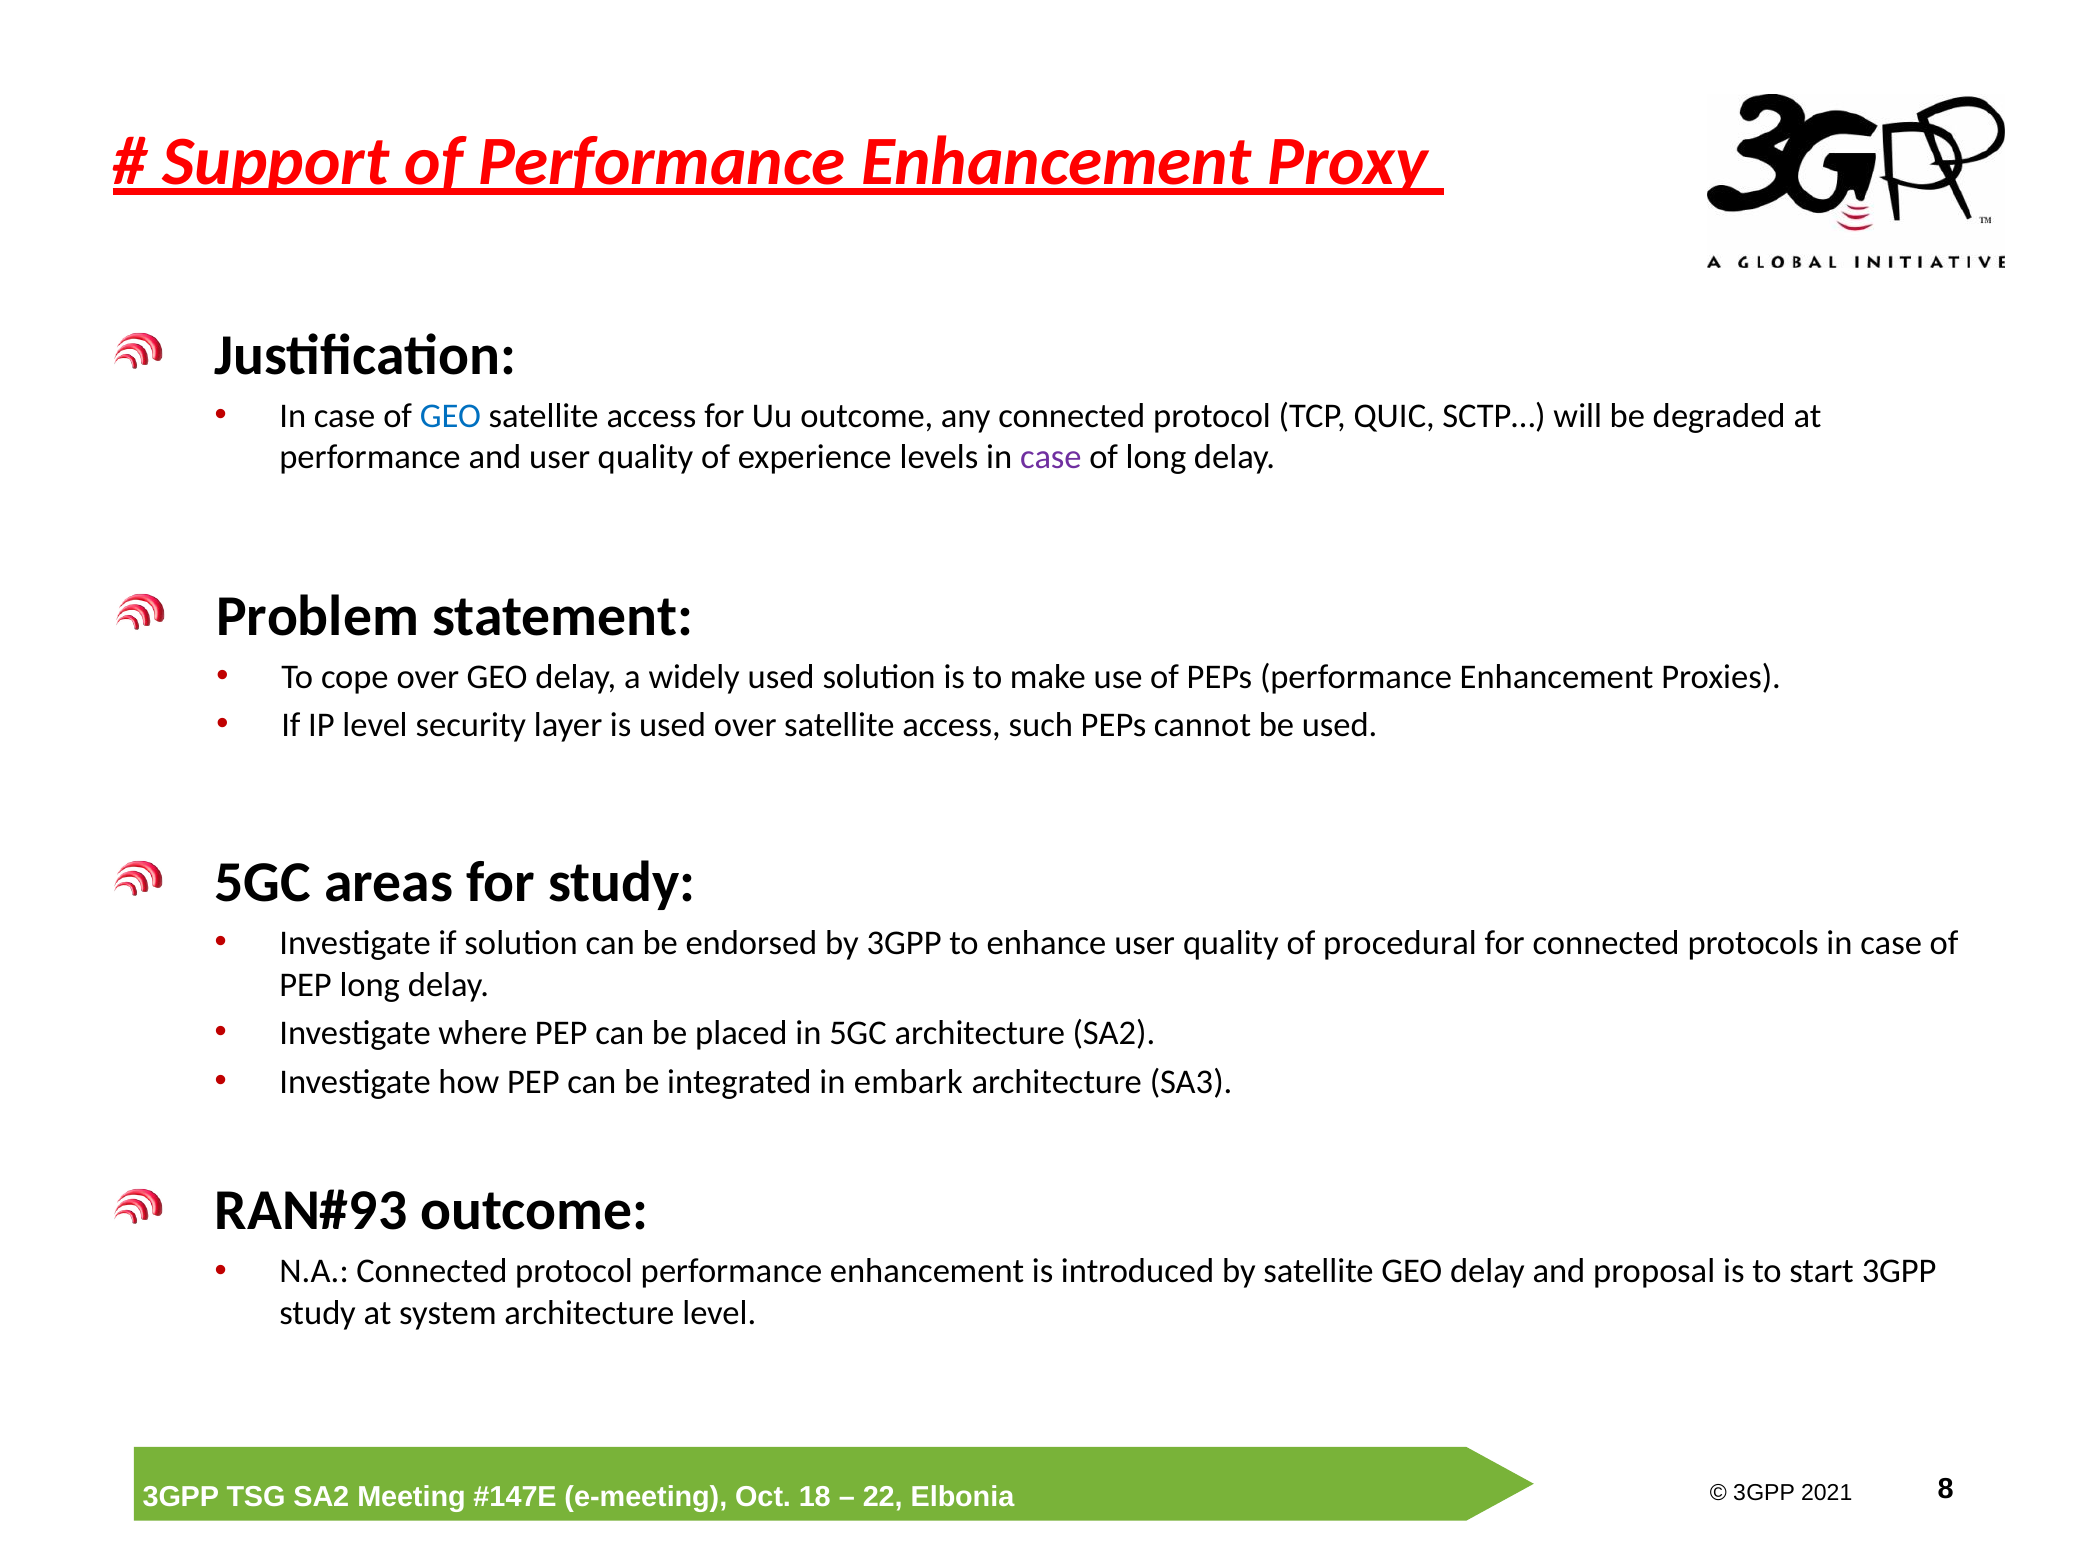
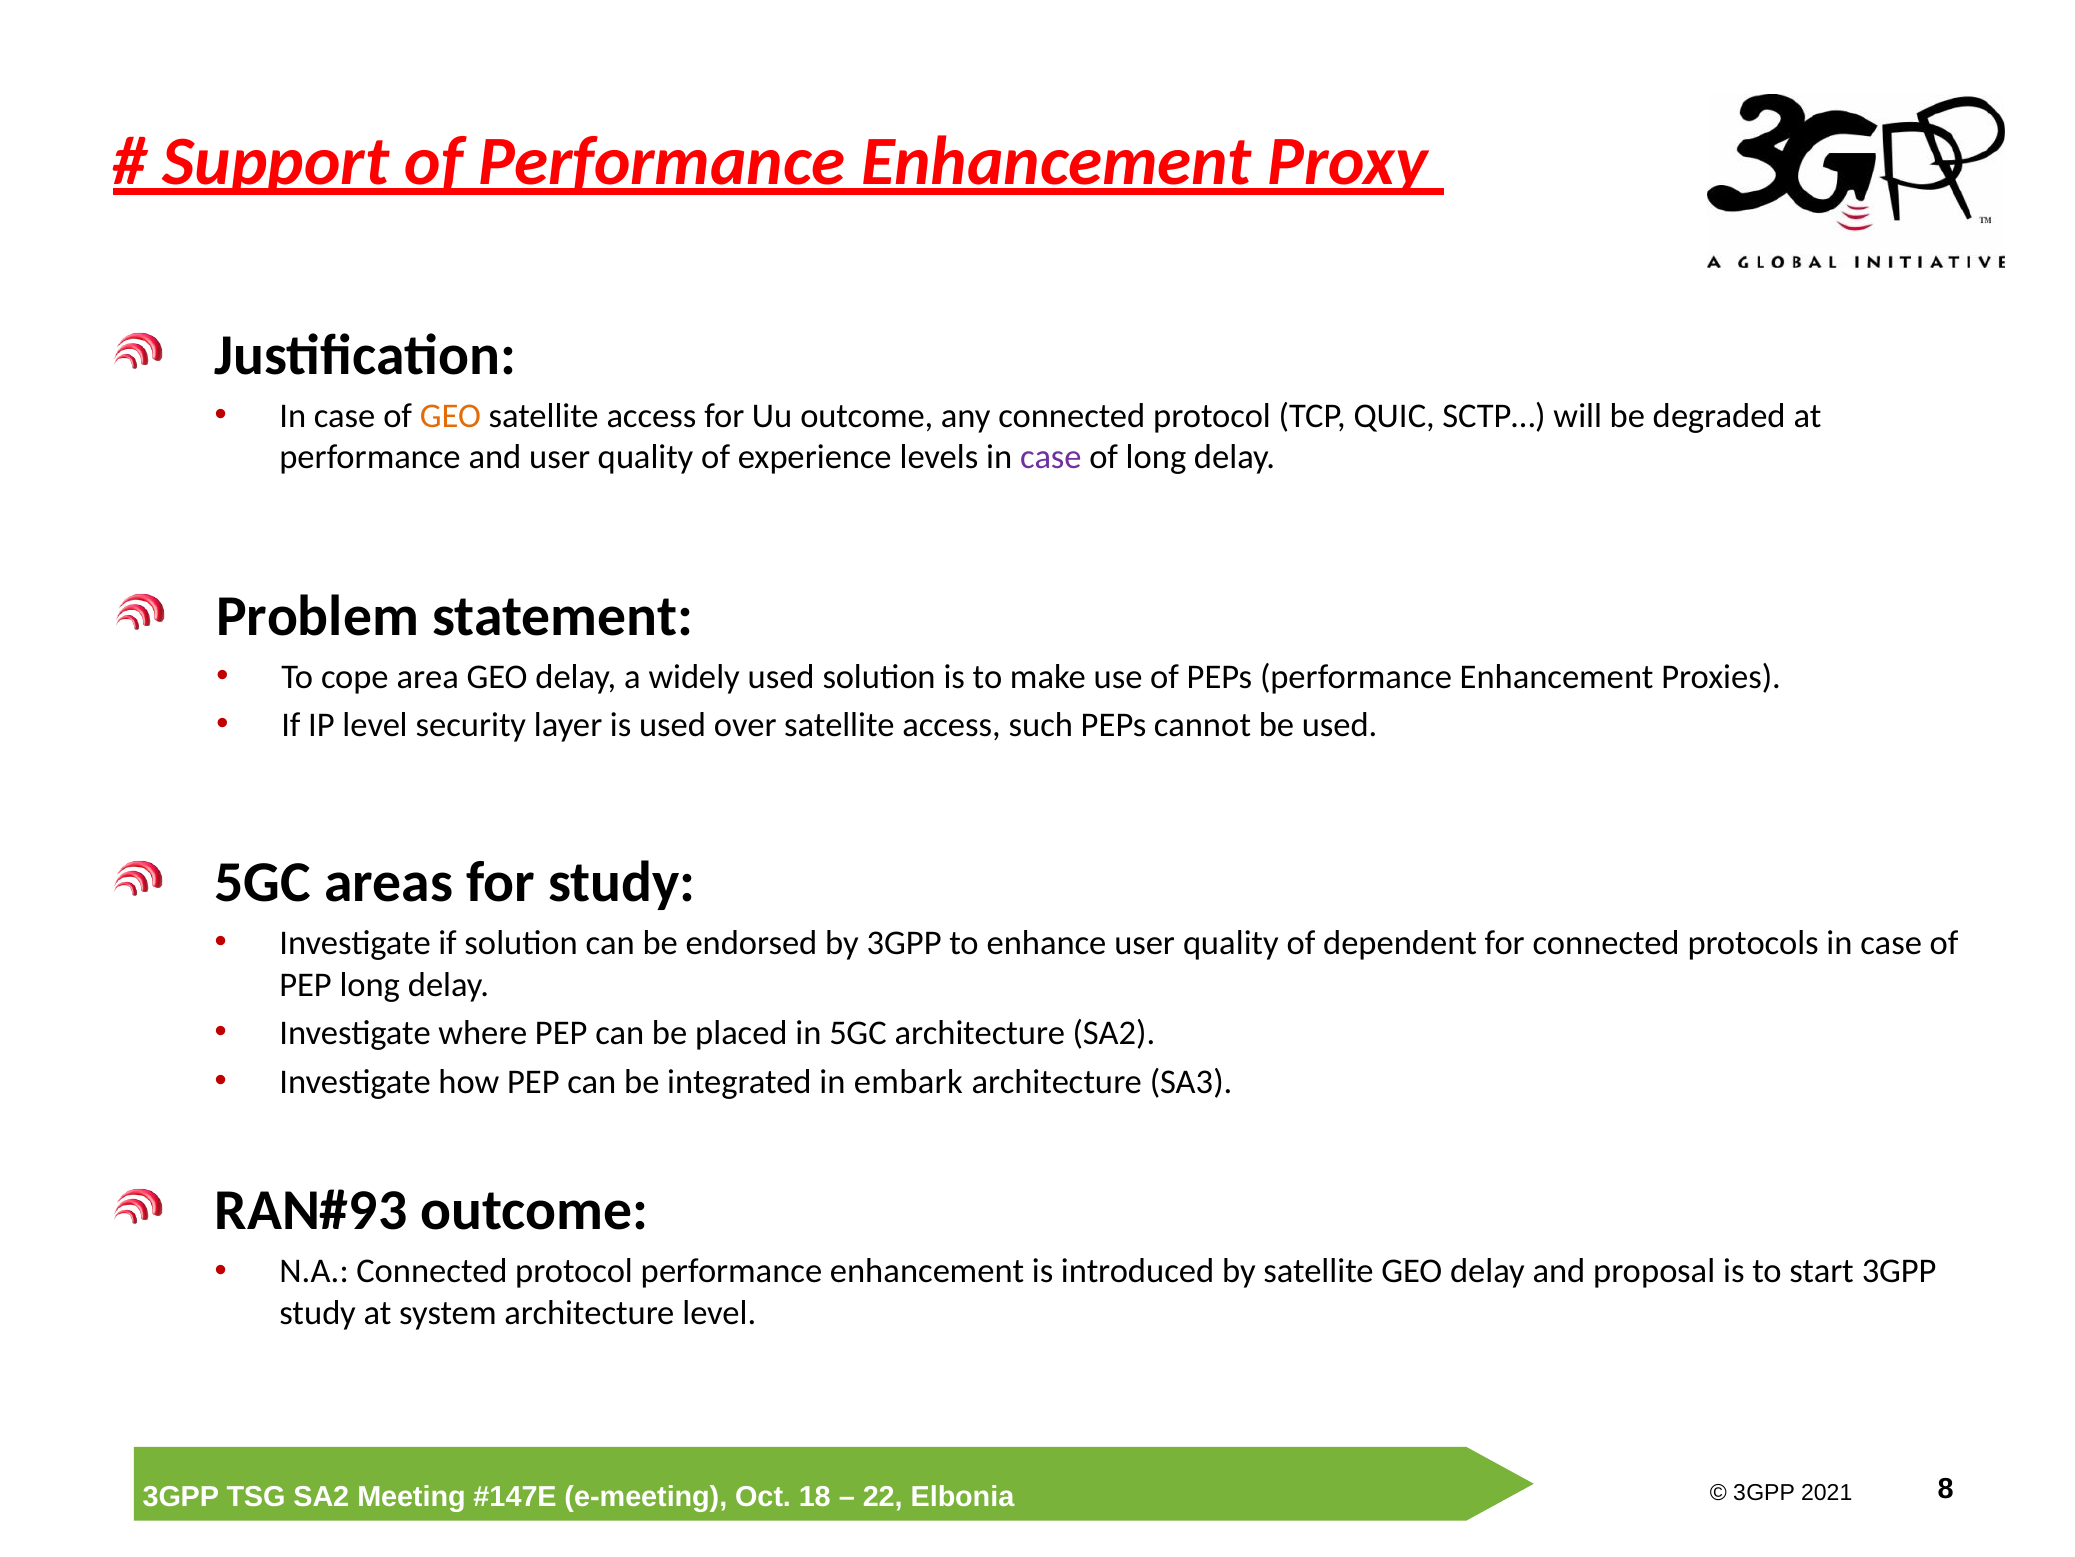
GEO at (450, 416) colour: blue -> orange
cope over: over -> area
procedural: procedural -> dependent
